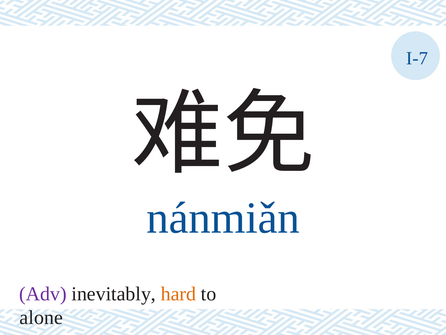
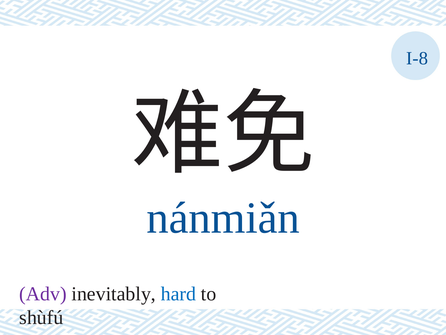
I-7: I-7 -> I-8
hard colour: orange -> blue
alone: alone -> shùfú
